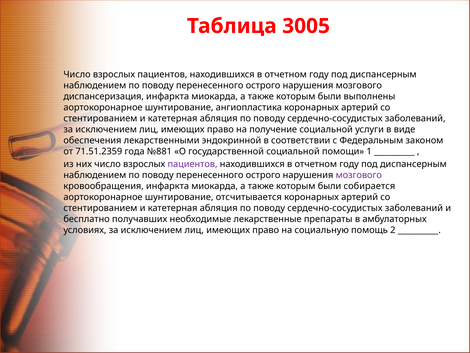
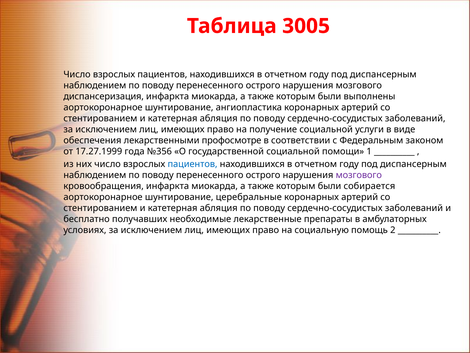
эндокринной: эндокринной -> профосмотре
71.51.2359: 71.51.2359 -> 17.27.1999
№881: №881 -> №356
пациентов at (193, 164) colour: purple -> blue
отсчитывается: отсчитывается -> церебральные
